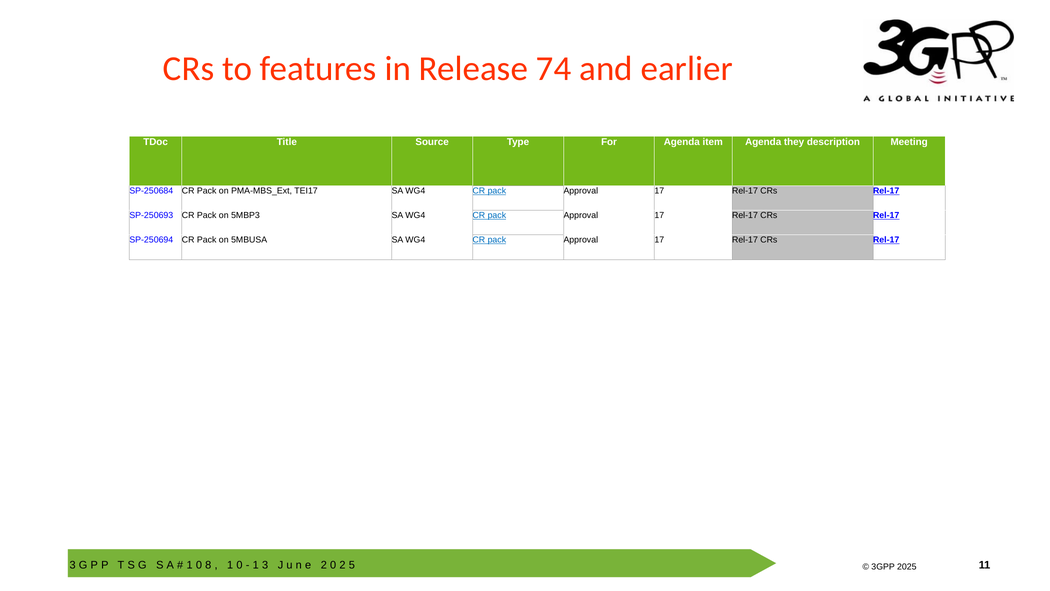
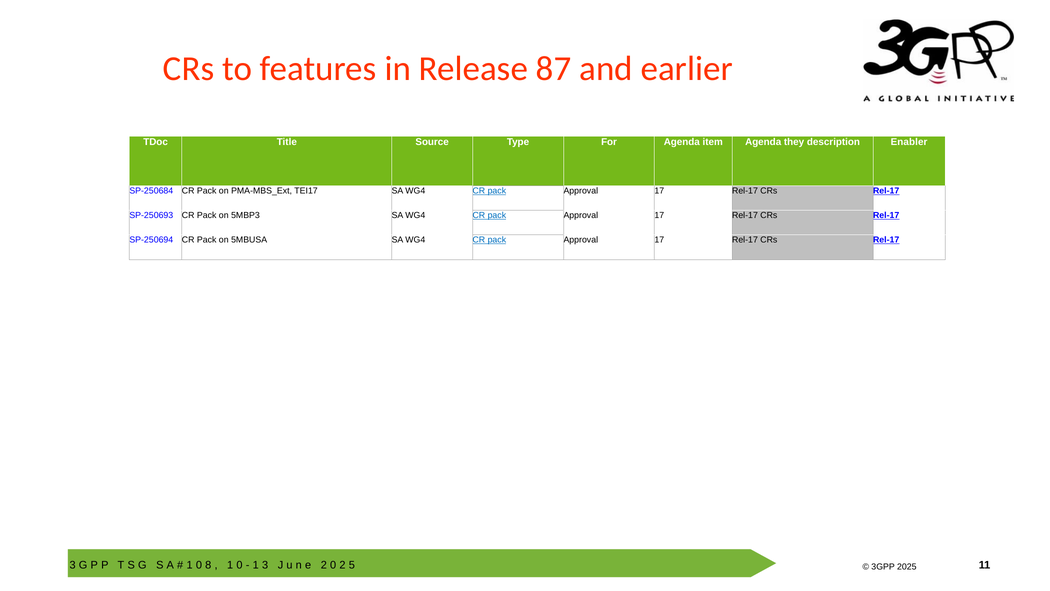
74: 74 -> 87
Meeting: Meeting -> Enabler
